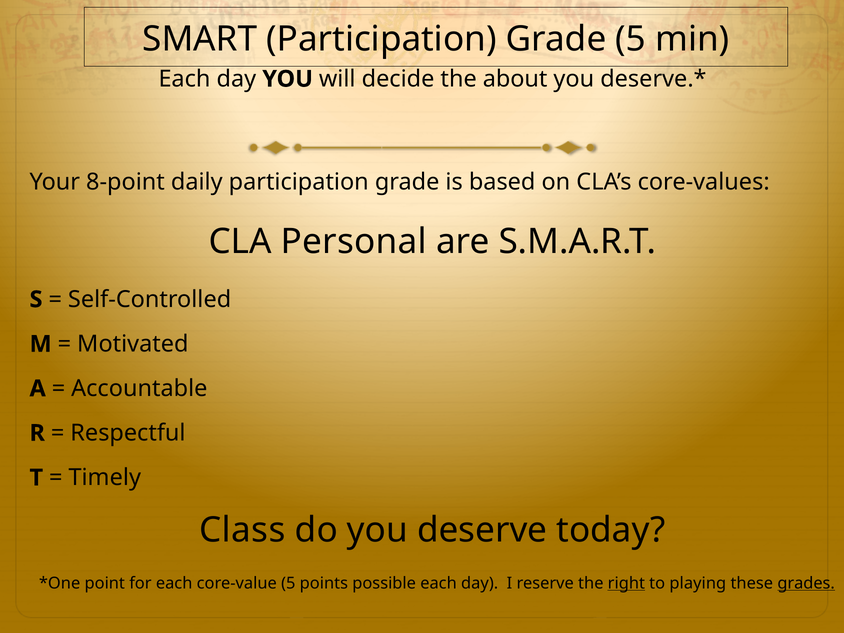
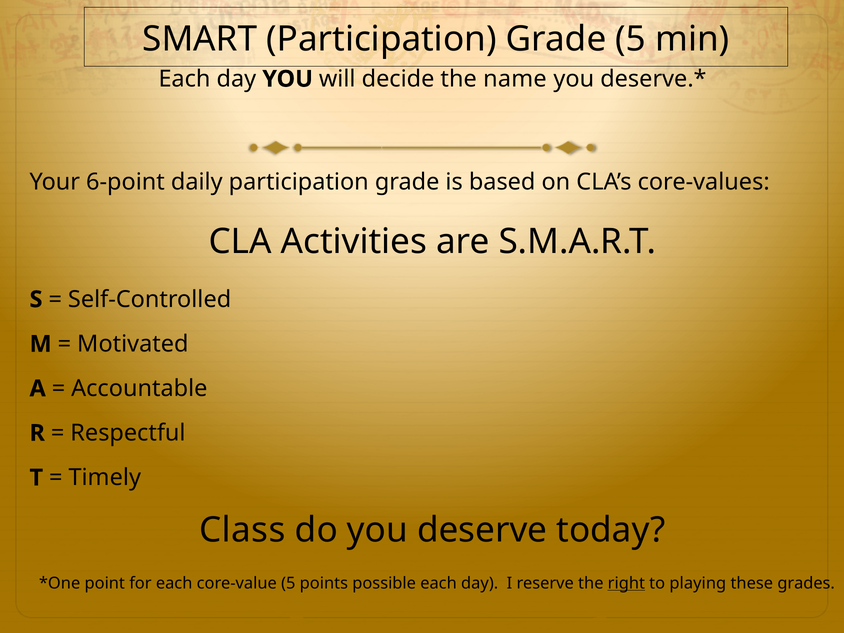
about: about -> name
8-point: 8-point -> 6-point
Personal: Personal -> Activities
grades underline: present -> none
